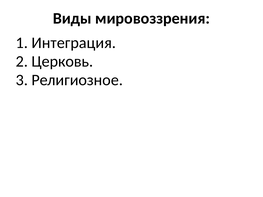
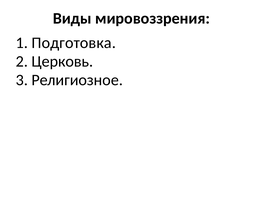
Интеграция: Интеграция -> Подготовка
